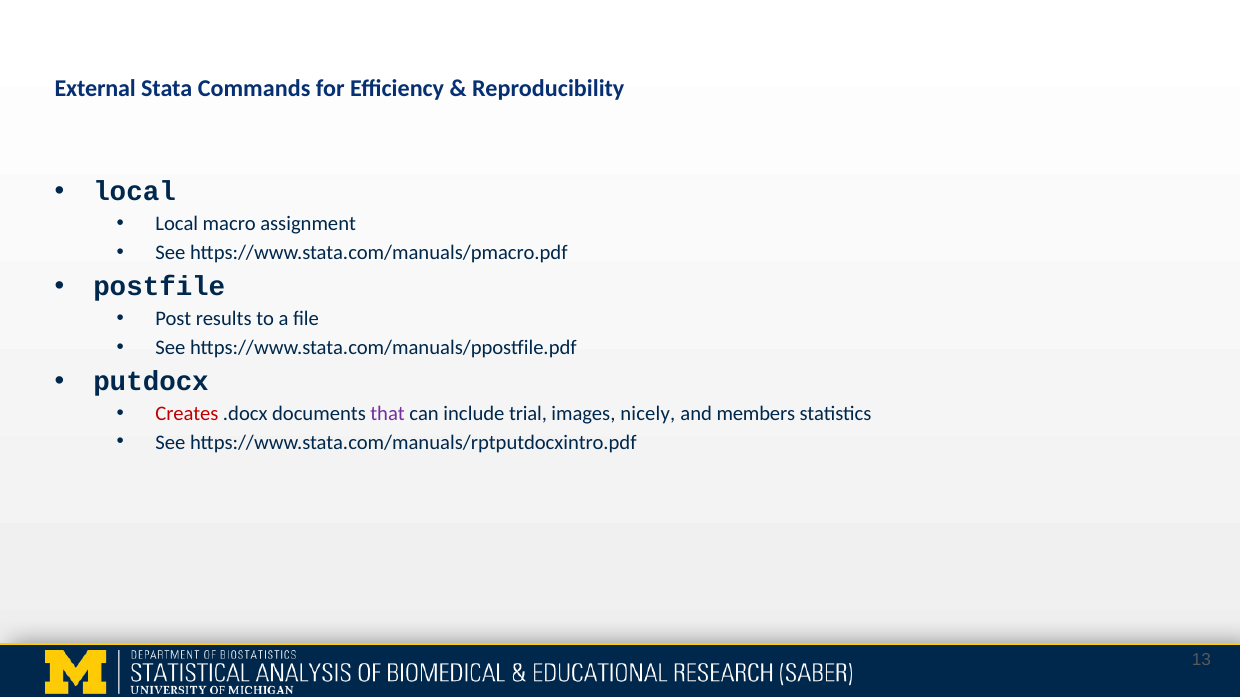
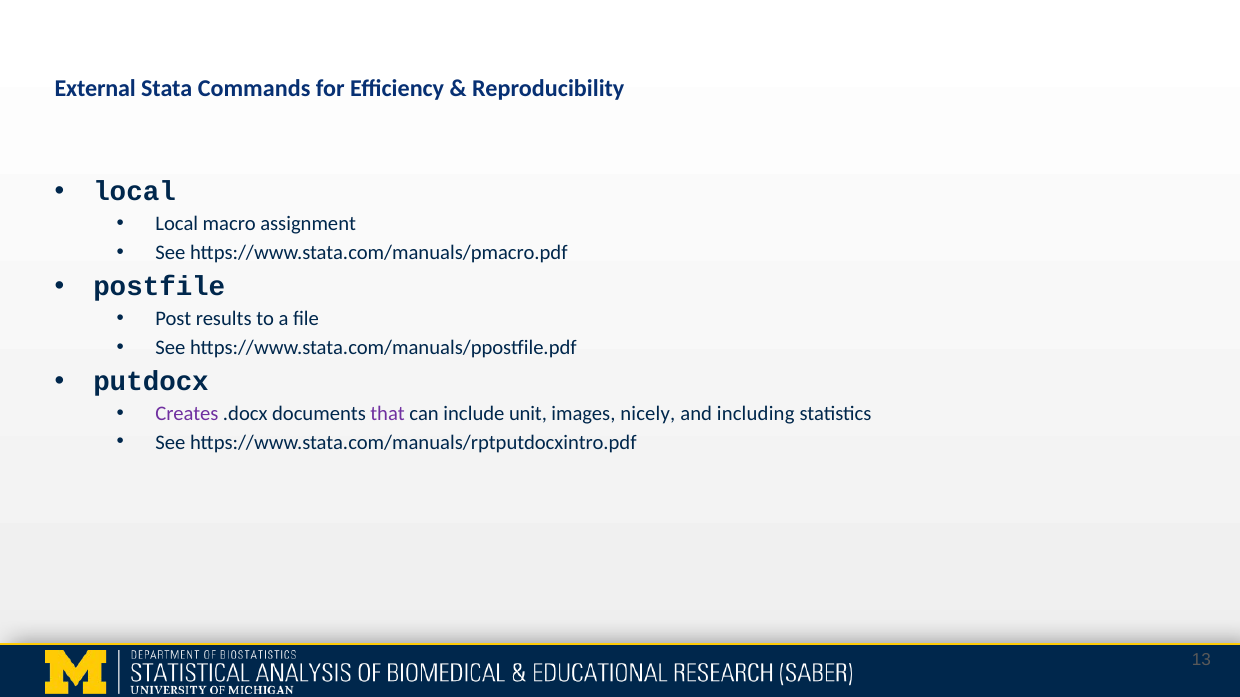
Creates colour: red -> purple
trial: trial -> unit
members: members -> including
